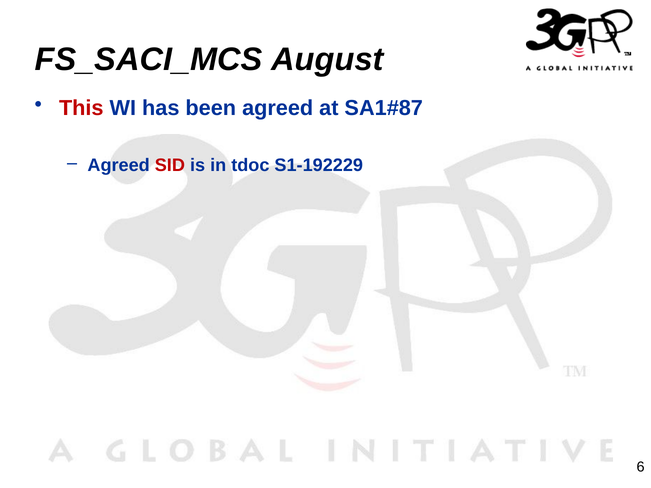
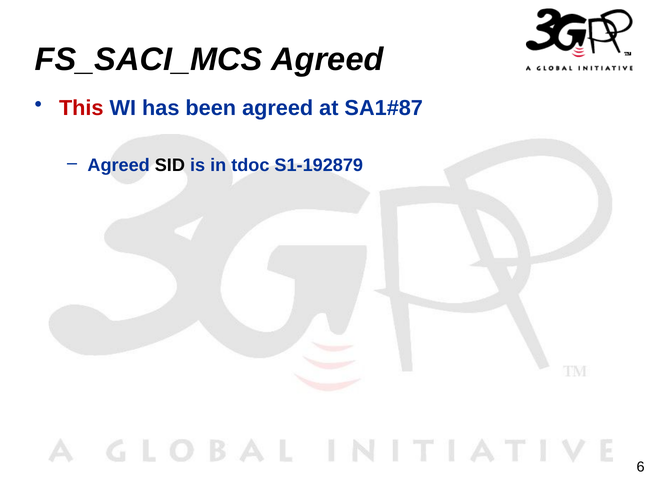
FS_SACI_MCS August: August -> Agreed
SID colour: red -> black
S1-192229: S1-192229 -> S1-192879
